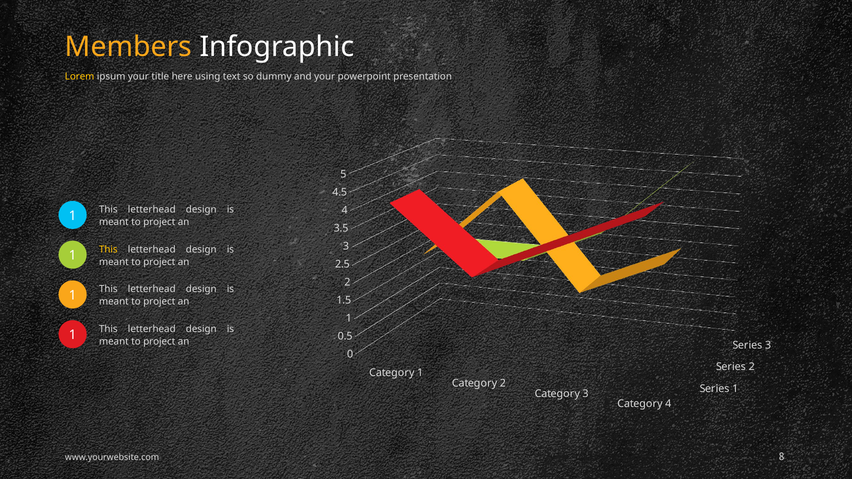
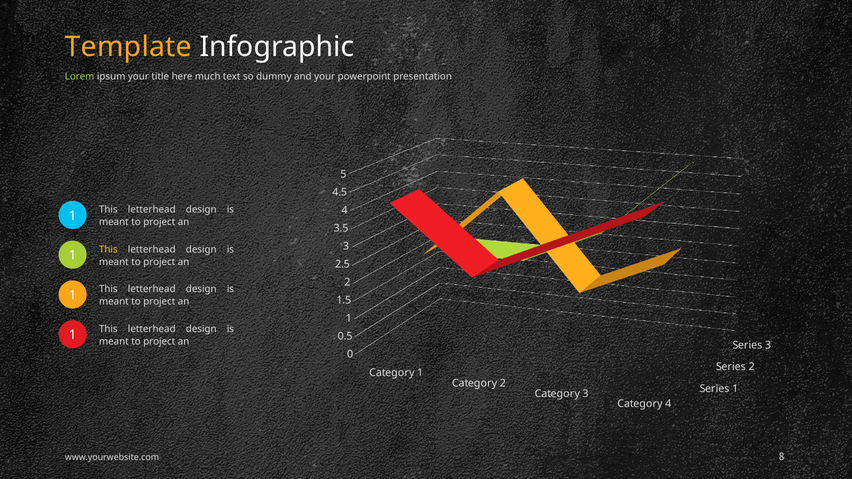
Members: Members -> Template
Lorem colour: yellow -> light green
using: using -> much
